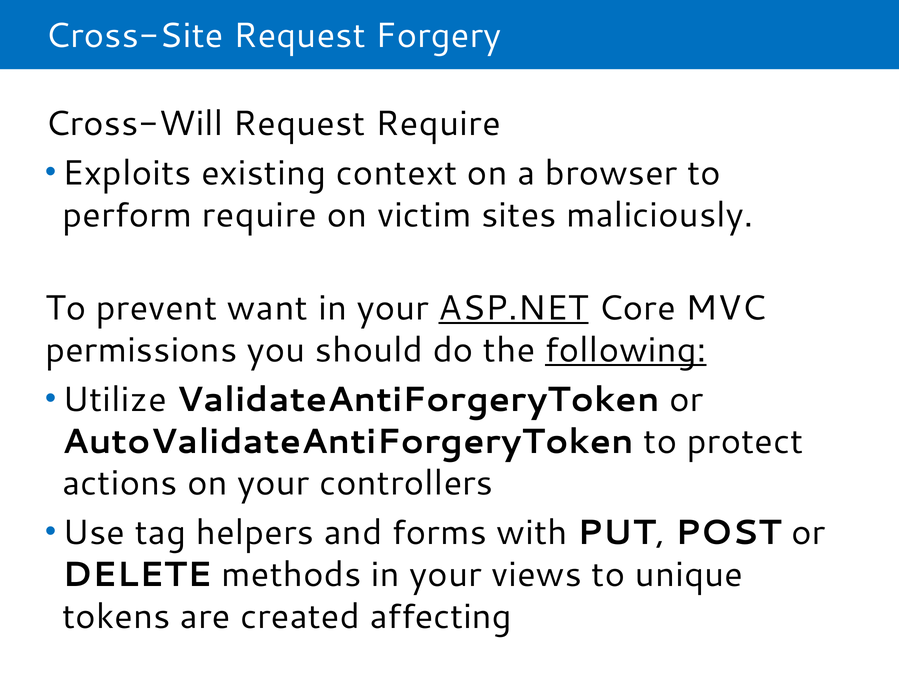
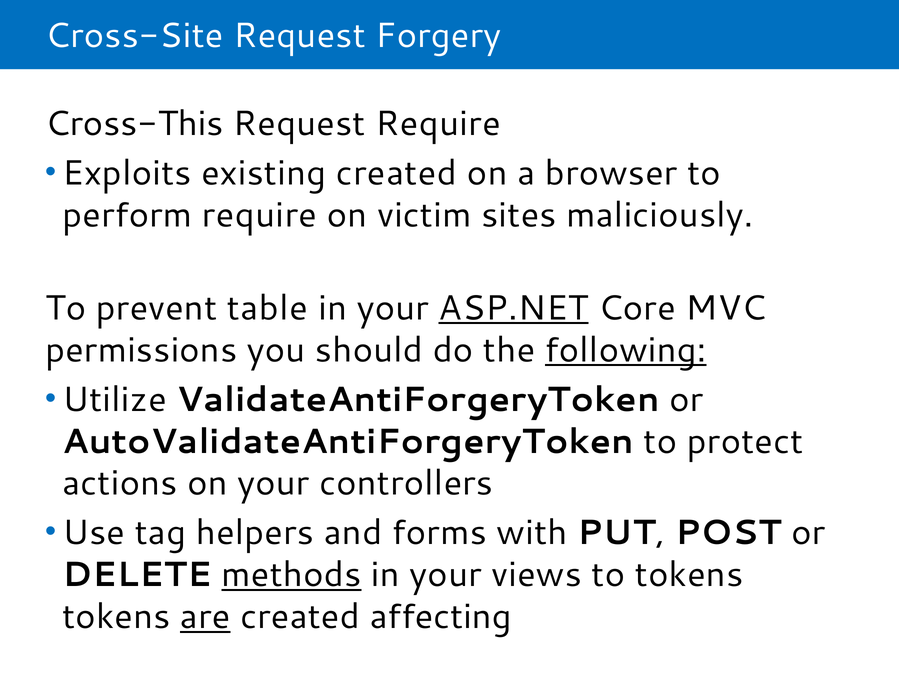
Cross-Will: Cross-Will -> Cross-This
existing context: context -> created
want: want -> table
methods underline: none -> present
to unique: unique -> tokens
are underline: none -> present
